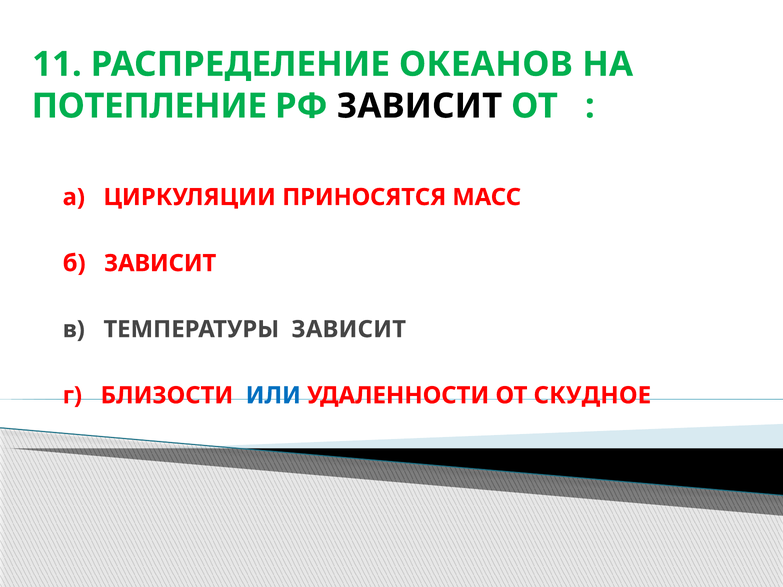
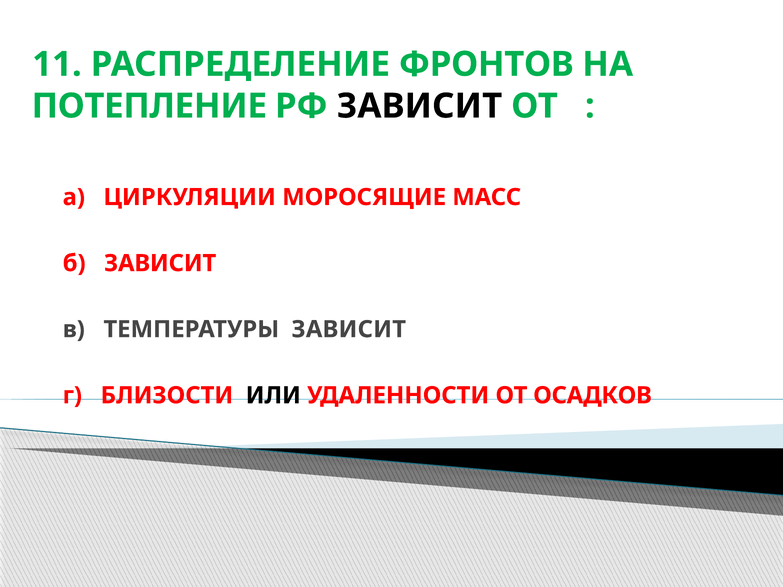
ОКЕАНОВ: ОКЕАНОВ -> ФРОНТОВ
ПРИНОСЯТСЯ: ПРИНОСЯТСЯ -> МОРОСЯЩИЕ
ИЛИ colour: blue -> black
СКУДНОЕ: СКУДНОЕ -> ОСАДКОВ
